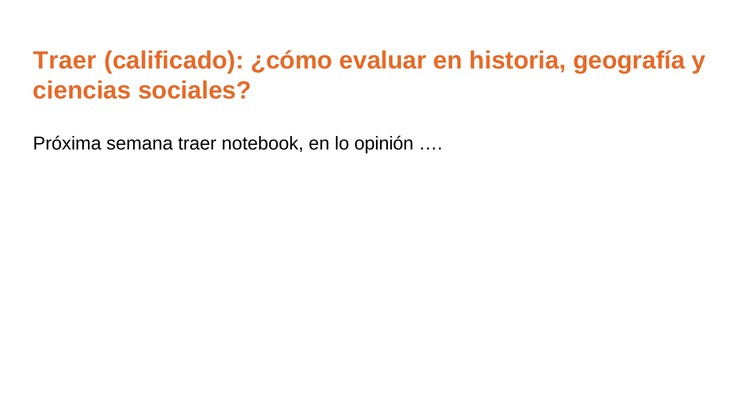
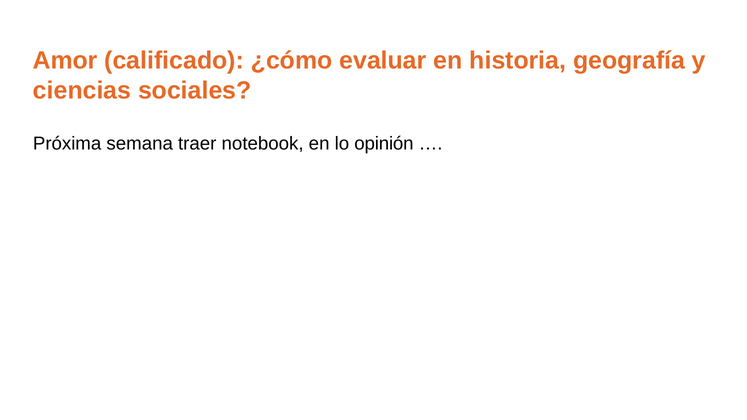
Traer at (65, 61): Traer -> Amor
